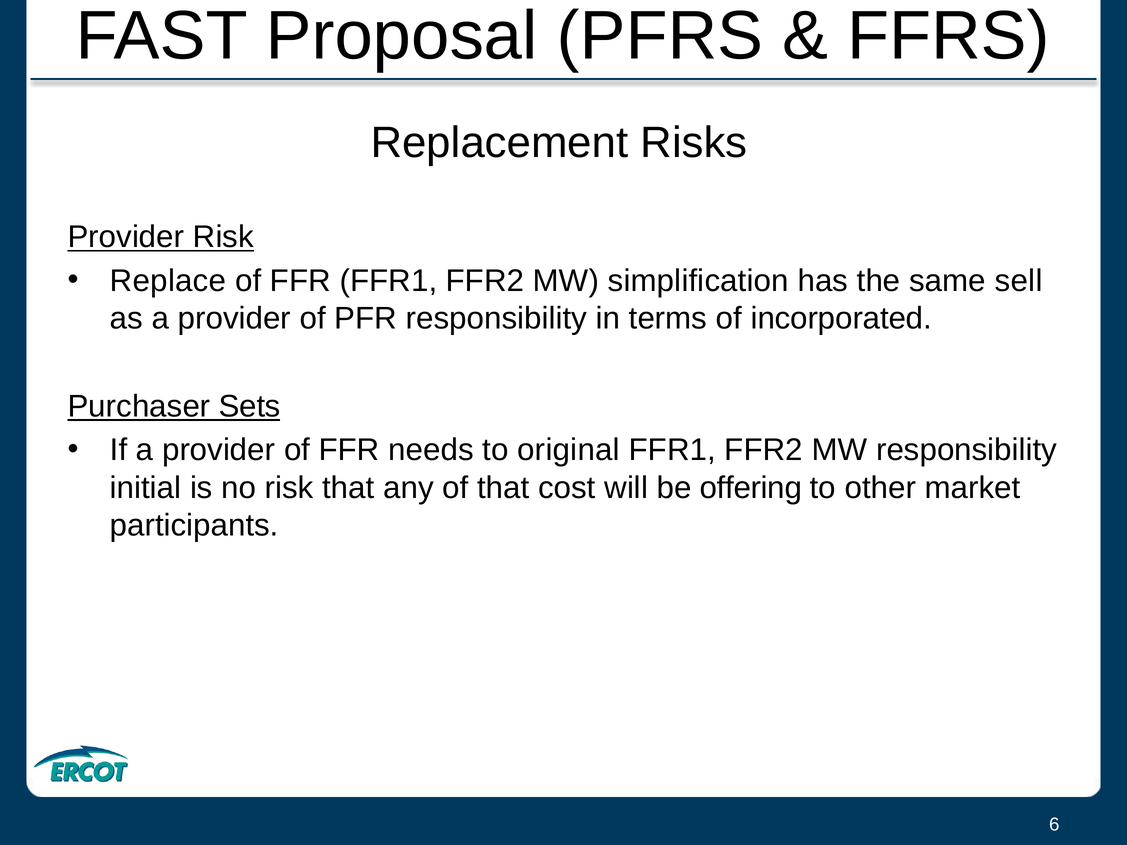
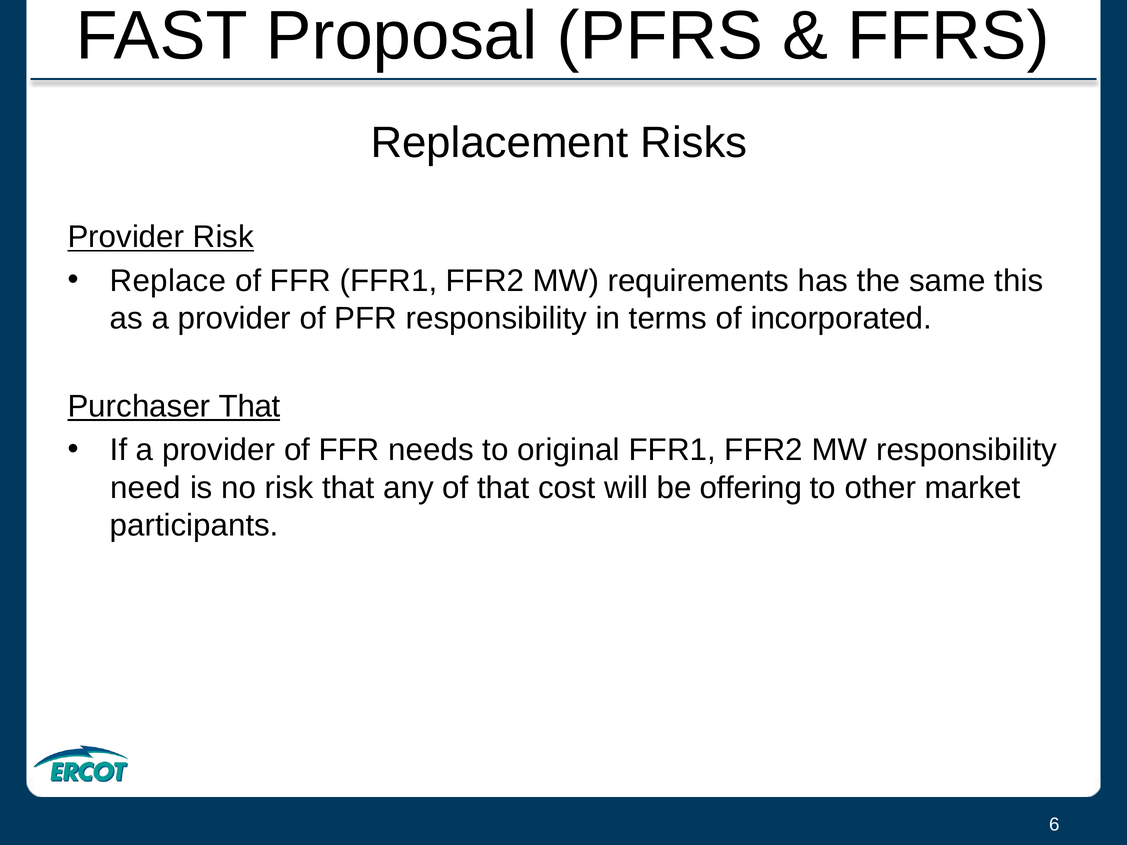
simplification: simplification -> requirements
sell: sell -> this
Purchaser Sets: Sets -> That
initial: initial -> need
